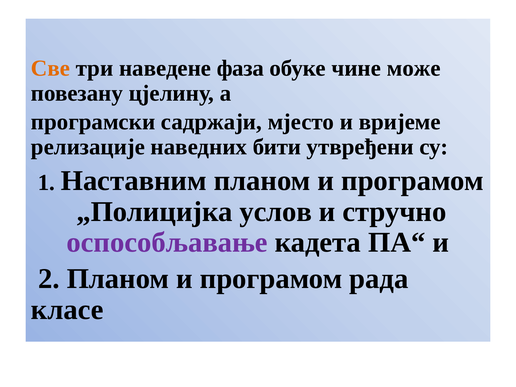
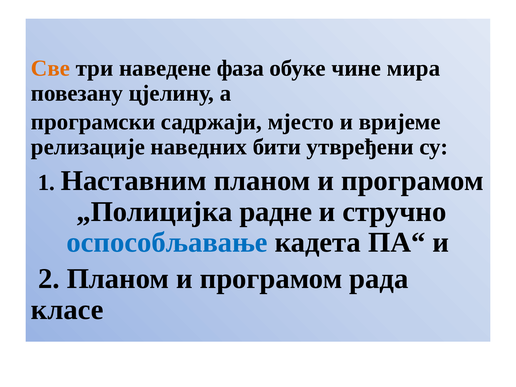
може: може -> мира
услов: услов -> радне
оспособљавање colour: purple -> blue
